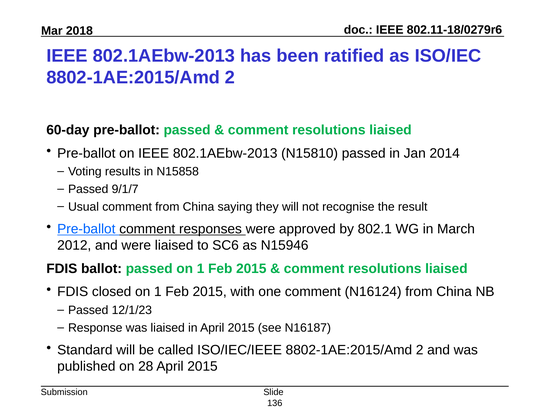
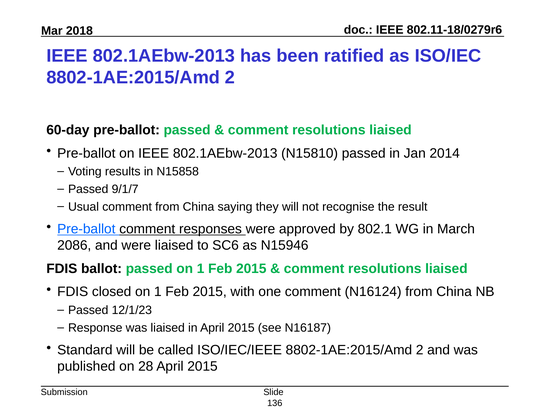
2012: 2012 -> 2086
